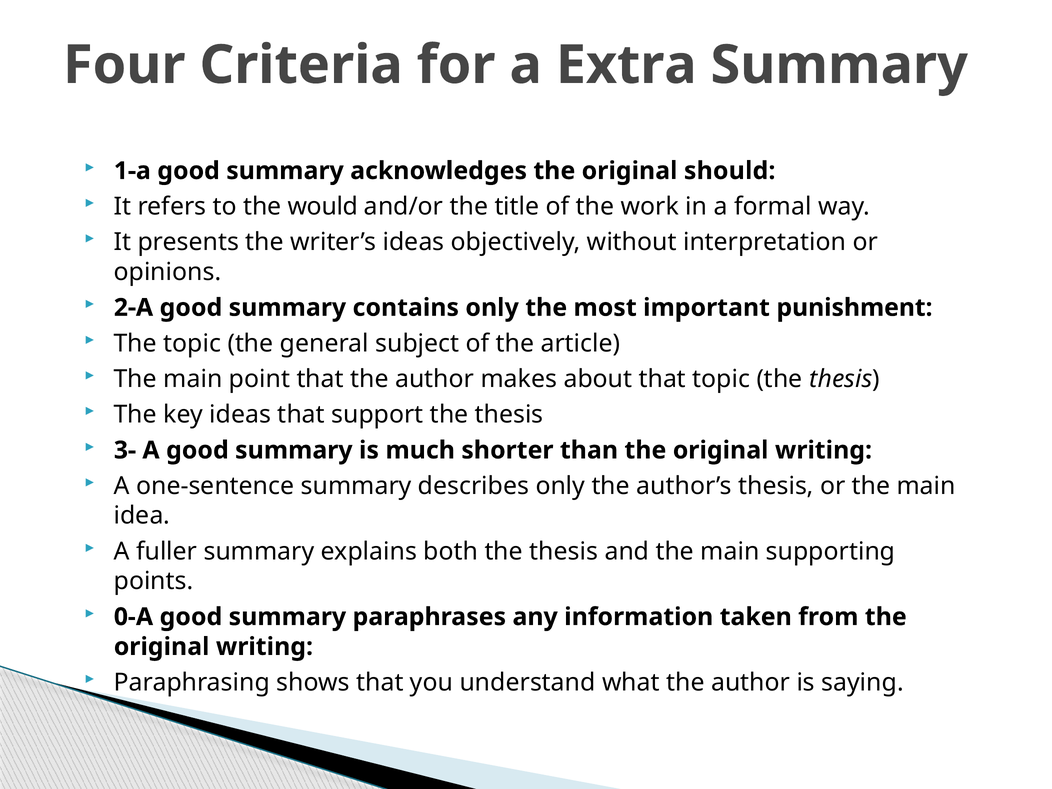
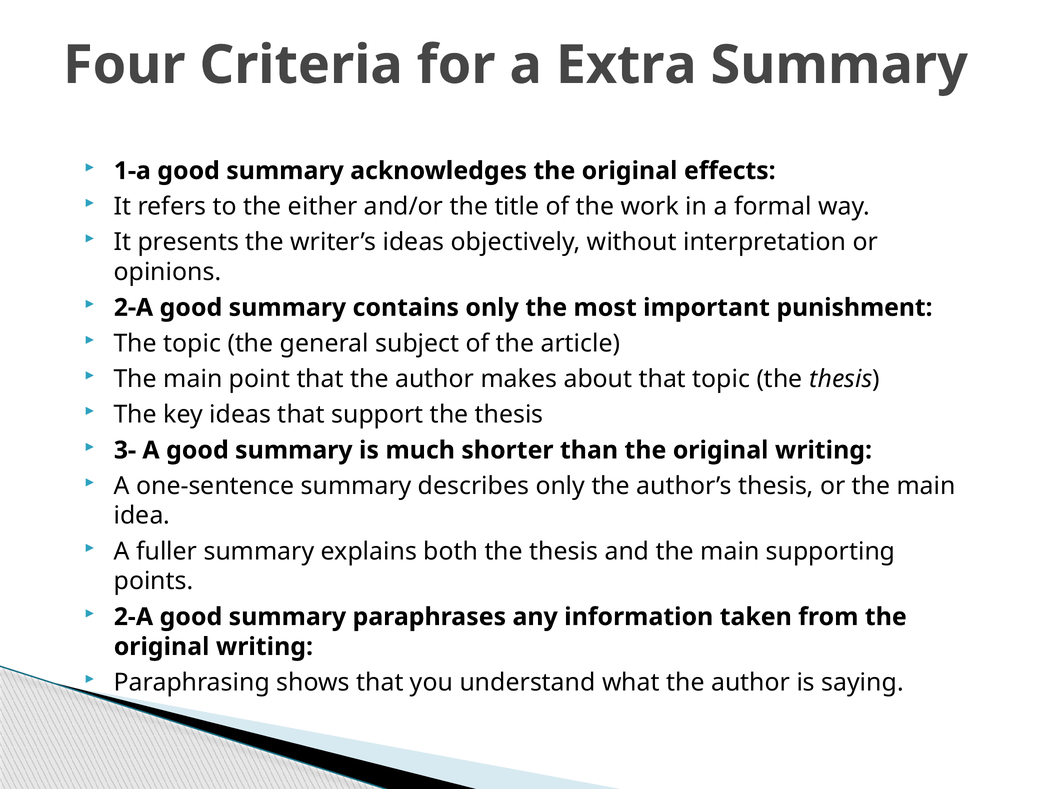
should: should -> effects
would: would -> either
0-A at (133, 617): 0-A -> 2-A
